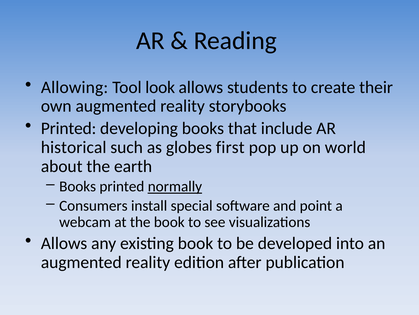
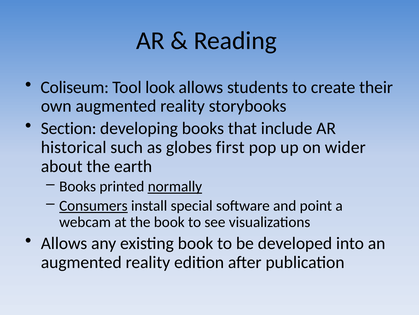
Allowing: Allowing -> Coliseum
Printed at (69, 128): Printed -> Section
world: world -> wider
Consumers underline: none -> present
